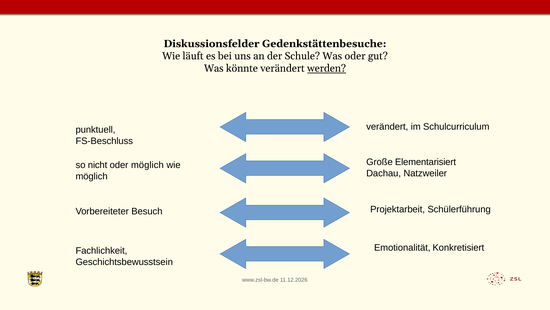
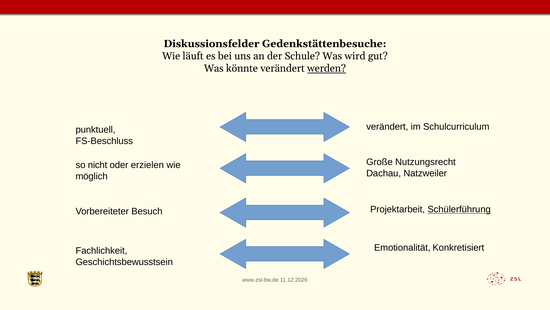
Was oder: oder -> wird
Elementarisiert: Elementarisiert -> Nutzungsrecht
oder möglich: möglich -> erzielen
Schülerführung underline: none -> present
